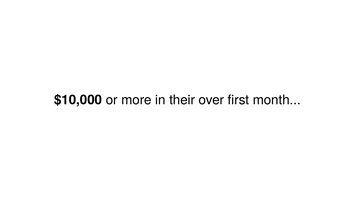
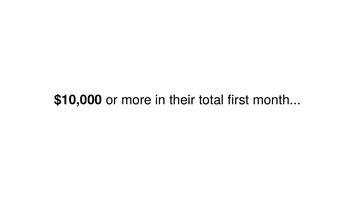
over: over -> total
